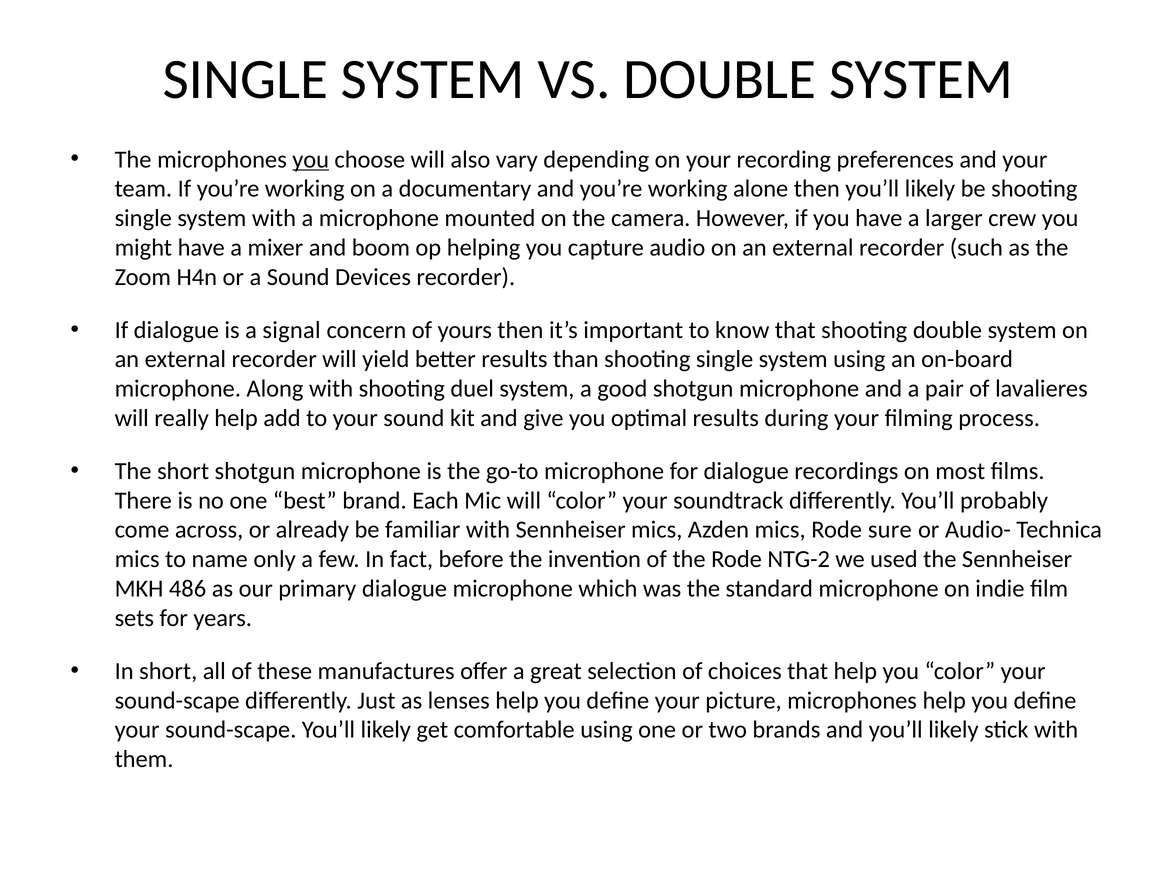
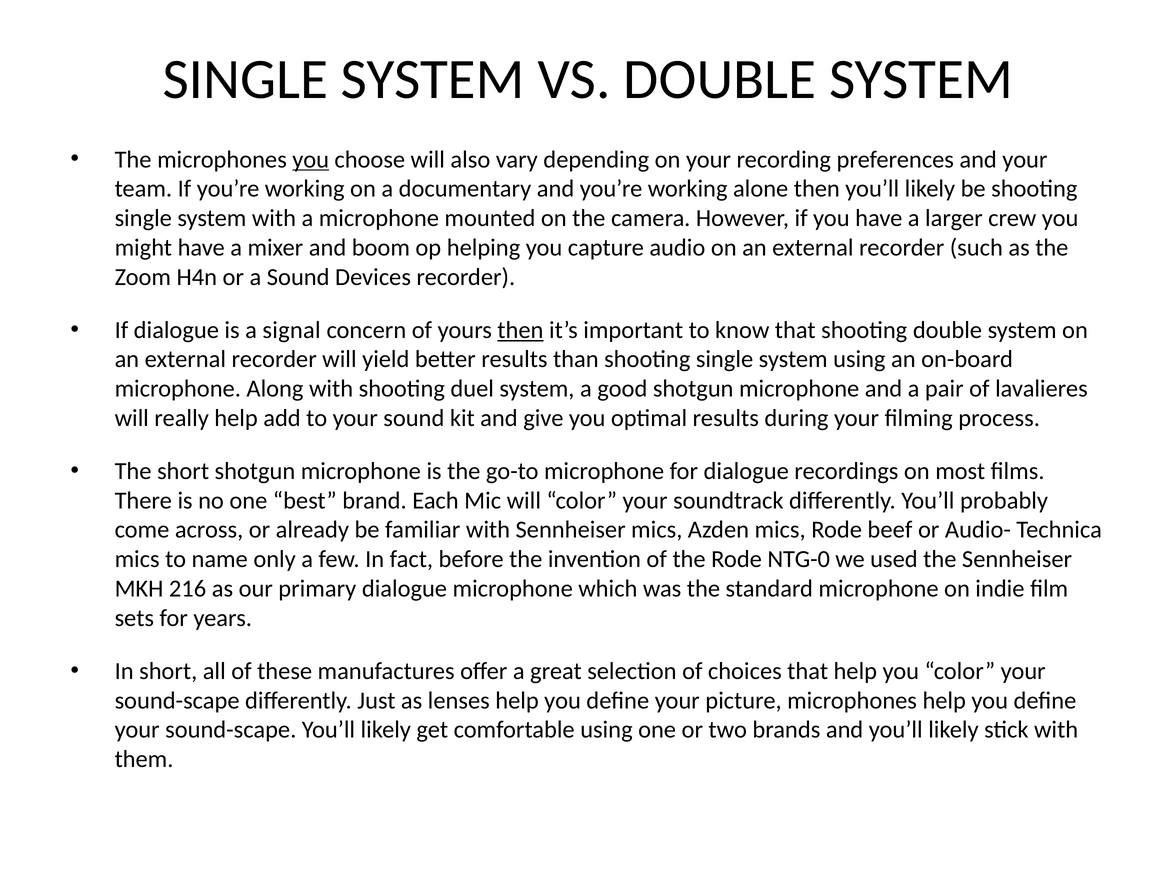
then at (520, 330) underline: none -> present
sure: sure -> beef
NTG-2: NTG-2 -> NTG-0
486: 486 -> 216
